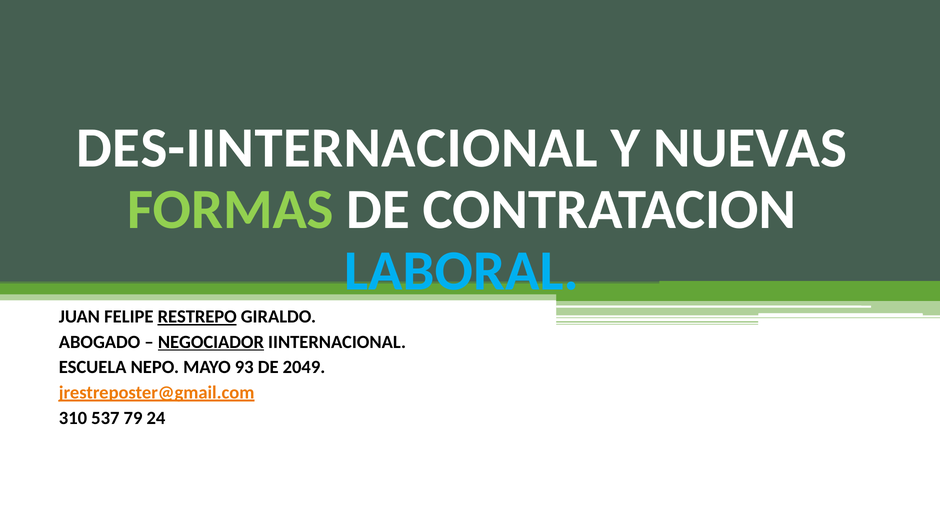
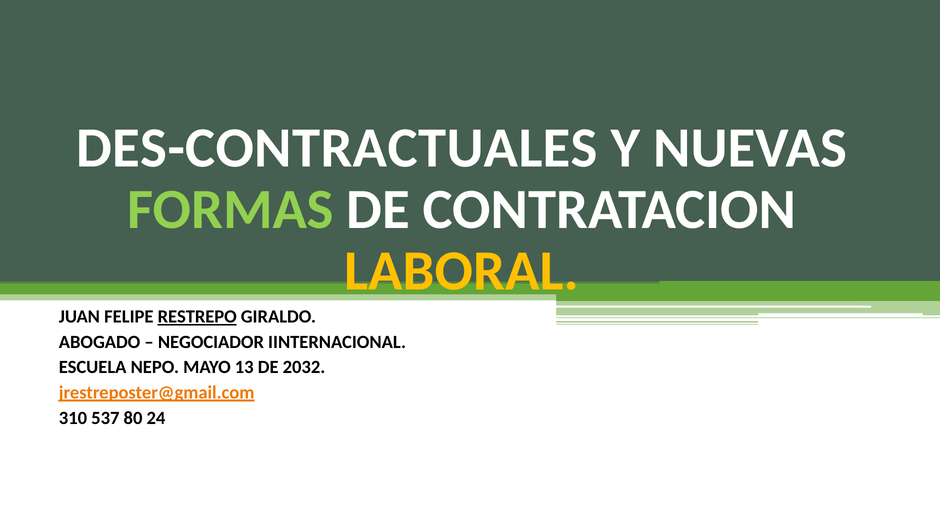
DES-IINTERNACIONAL: DES-IINTERNACIONAL -> DES-CONTRACTUALES
LABORAL colour: light blue -> yellow
NEGOCIADOR underline: present -> none
93: 93 -> 13
2049: 2049 -> 2032
79: 79 -> 80
